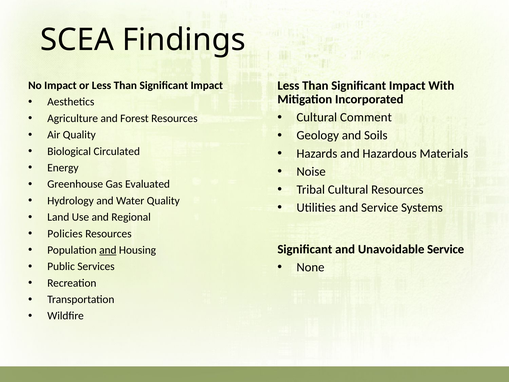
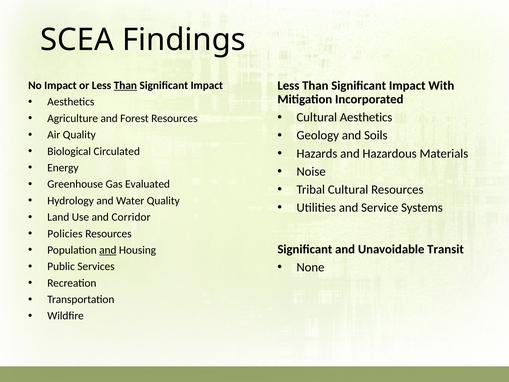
Than at (125, 85) underline: none -> present
Cultural Comment: Comment -> Aesthetics
Regional: Regional -> Corridor
Unavoidable Service: Service -> Transit
